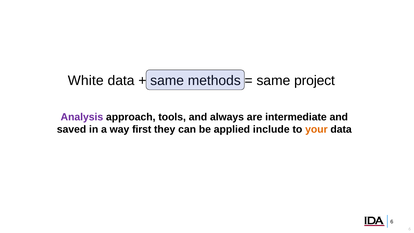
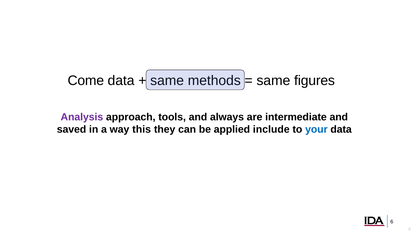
White: White -> Come
project: project -> figures
first: first -> this
your colour: orange -> blue
